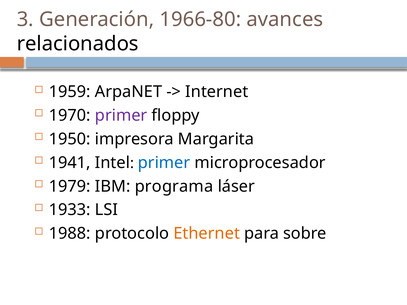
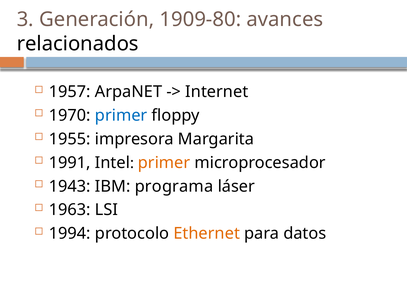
1966-80: 1966-80 -> 1909-80
1959: 1959 -> 1957
primer at (121, 116) colour: purple -> blue
1950: 1950 -> 1955
1941: 1941 -> 1991
primer at (164, 163) colour: blue -> orange
1979: 1979 -> 1943
1933: 1933 -> 1963
1988: 1988 -> 1994
sobre: sobre -> datos
